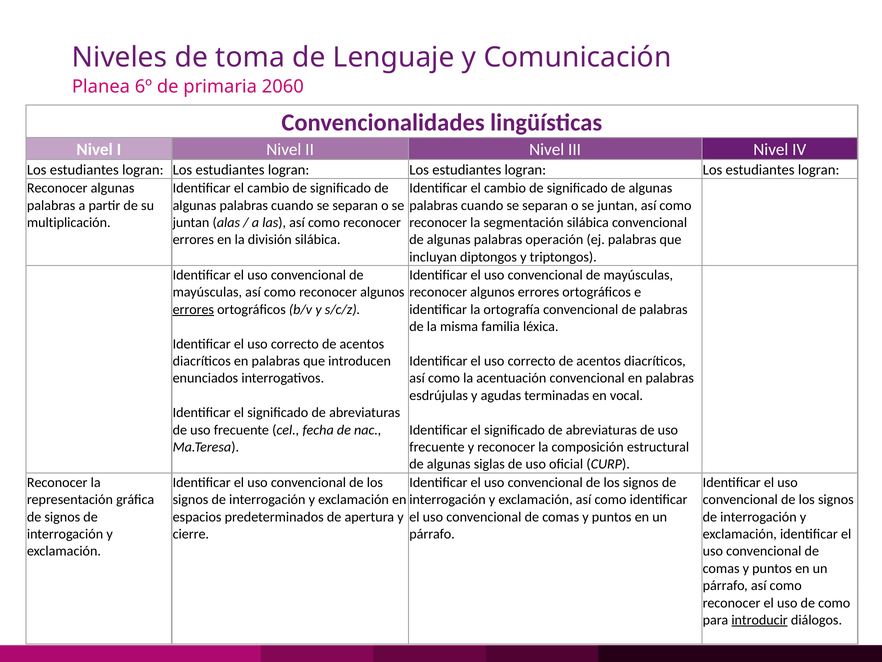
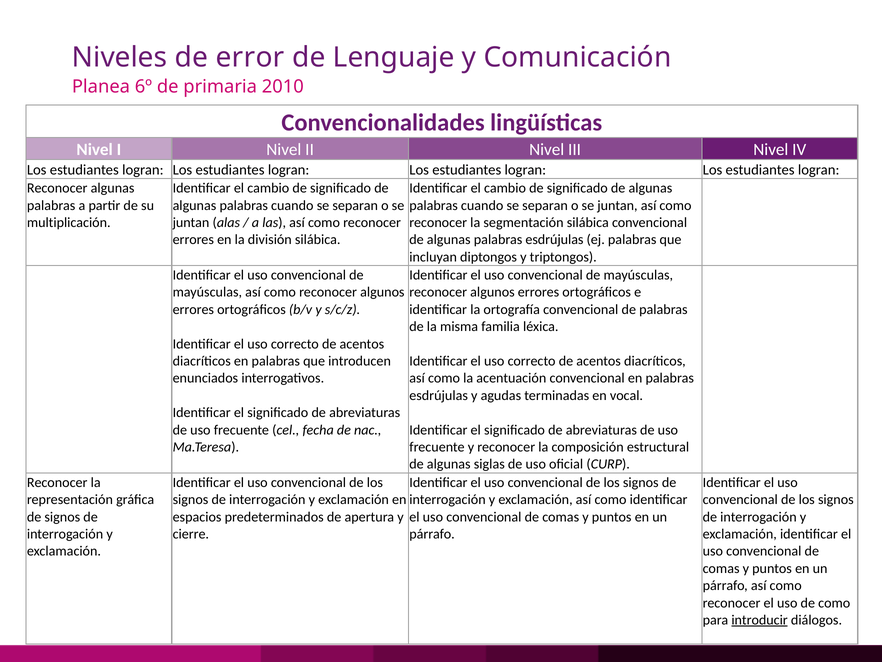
toma: toma -> error
2060: 2060 -> 2010
algunas palabras operación: operación -> esdrújulas
errores at (193, 309) underline: present -> none
